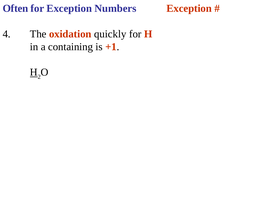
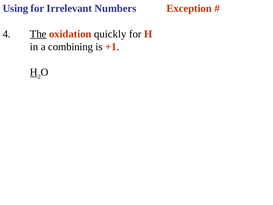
Often: Often -> Using
for Exception: Exception -> Irrelevant
The underline: none -> present
containing: containing -> combining
